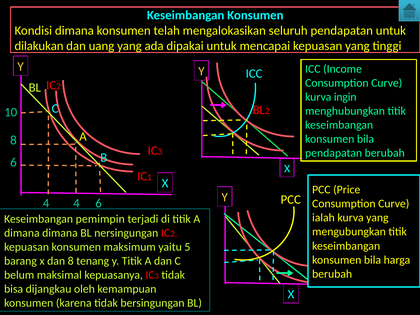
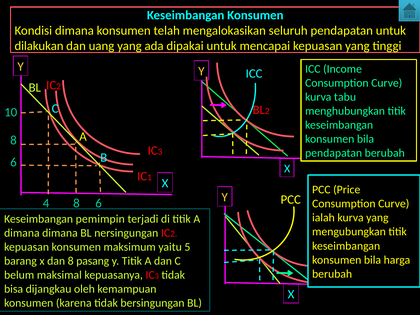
ingin: ingin -> tabu
4 4: 4 -> 8
tenang: tenang -> pasang
